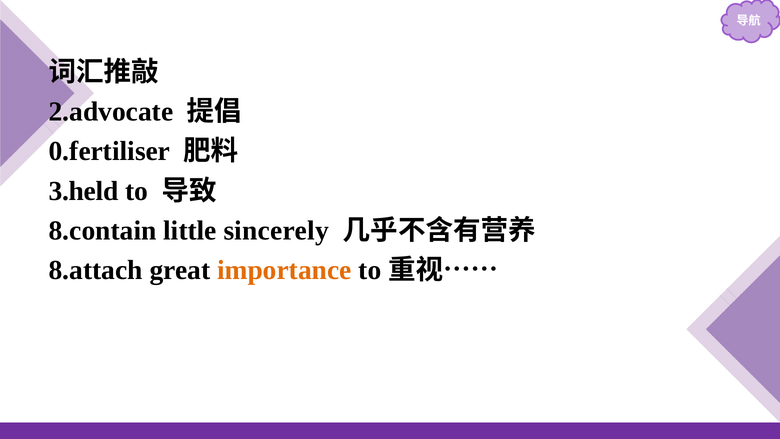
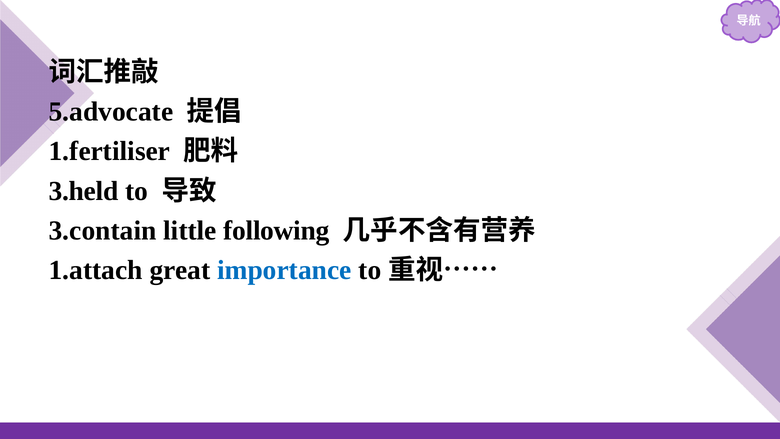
2.advocate: 2.advocate -> 5.advocate
0.fertiliser: 0.fertiliser -> 1.fertiliser
8.contain: 8.contain -> 3.contain
sincerely: sincerely -> following
8.attach: 8.attach -> 1.attach
importance colour: orange -> blue
